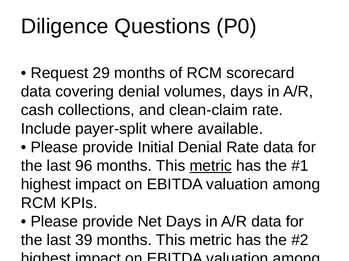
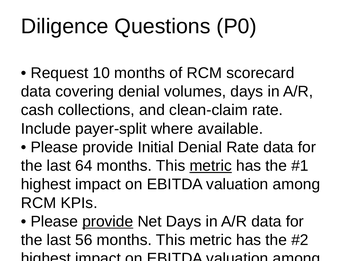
29: 29 -> 10
96: 96 -> 64
provide at (108, 222) underline: none -> present
39: 39 -> 56
